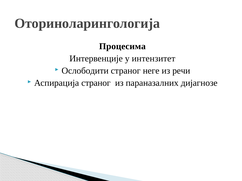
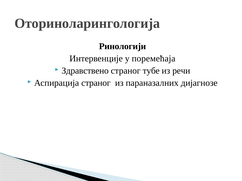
Процесима: Процесима -> Ринологији
интензитет: интензитет -> поремећаја
Ослободити: Ослободити -> Здравствено
неге: неге -> тубе
